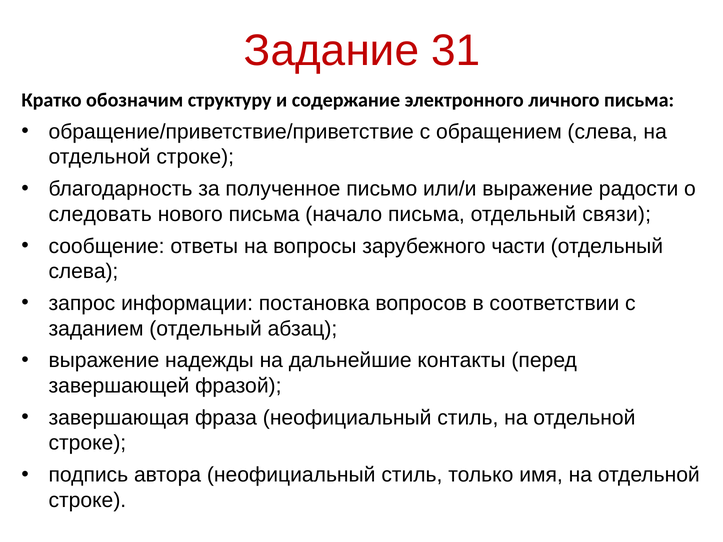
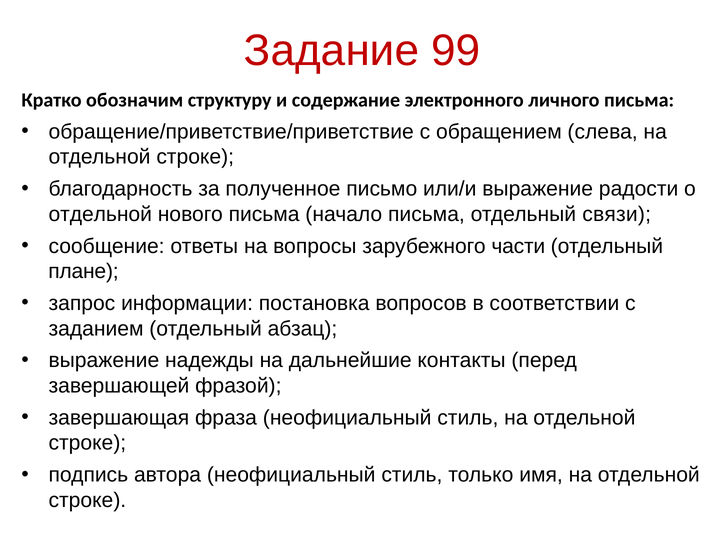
31: 31 -> 99
следовать at (100, 214): следовать -> отдельной
слева at (83, 272): слева -> плане
